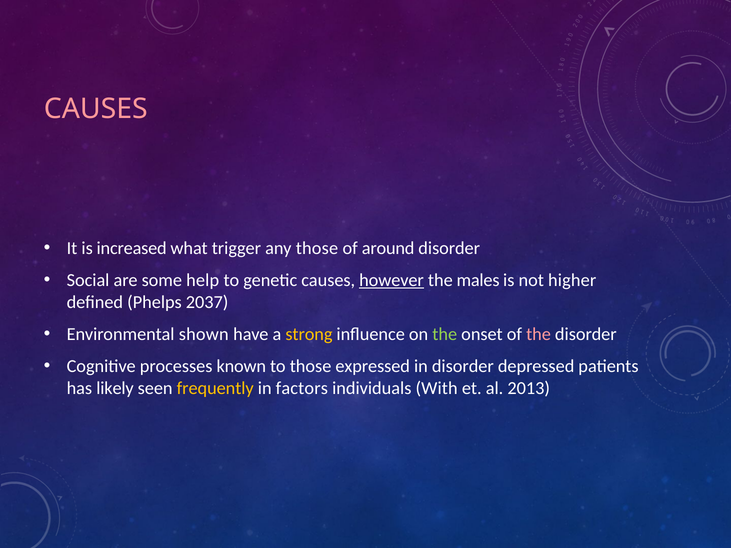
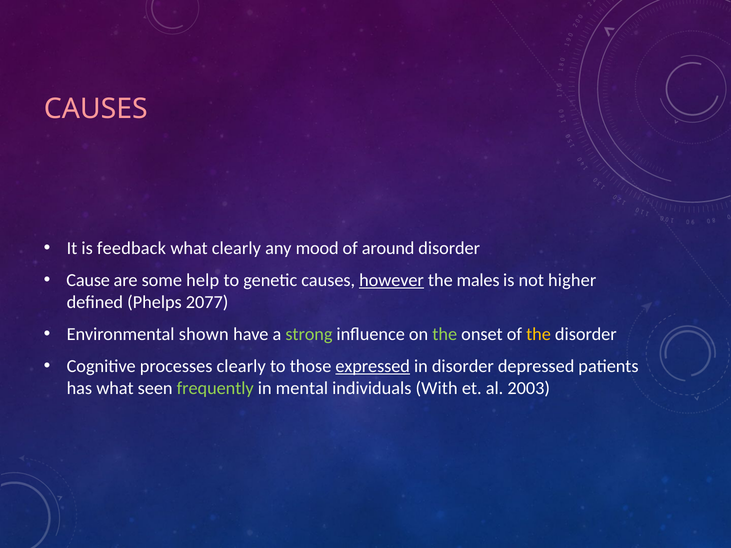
increased: increased -> feedback
what trigger: trigger -> clearly
any those: those -> mood
Social: Social -> Cause
2037: 2037 -> 2077
strong colour: yellow -> light green
the at (539, 334) colour: pink -> yellow
processes known: known -> clearly
expressed underline: none -> present
has likely: likely -> what
frequently colour: yellow -> light green
factors: factors -> mental
2013: 2013 -> 2003
